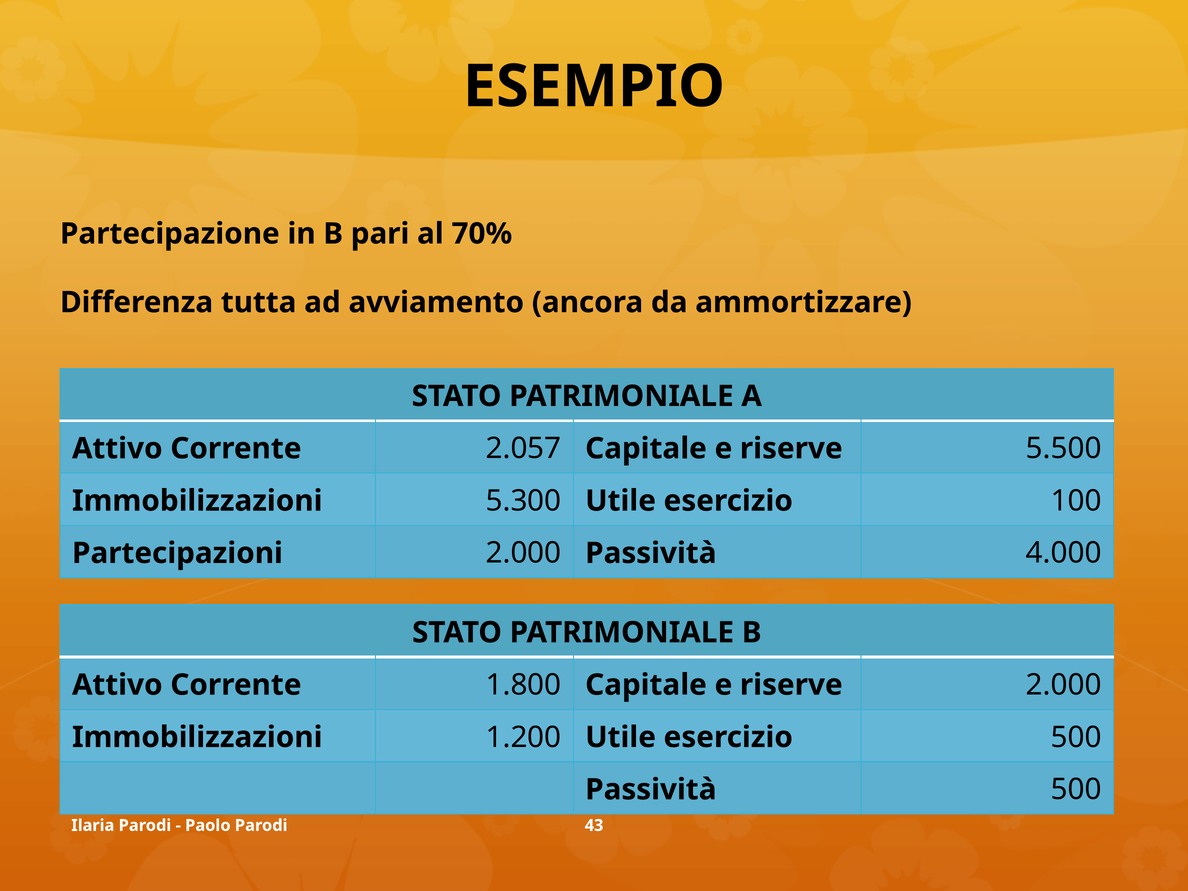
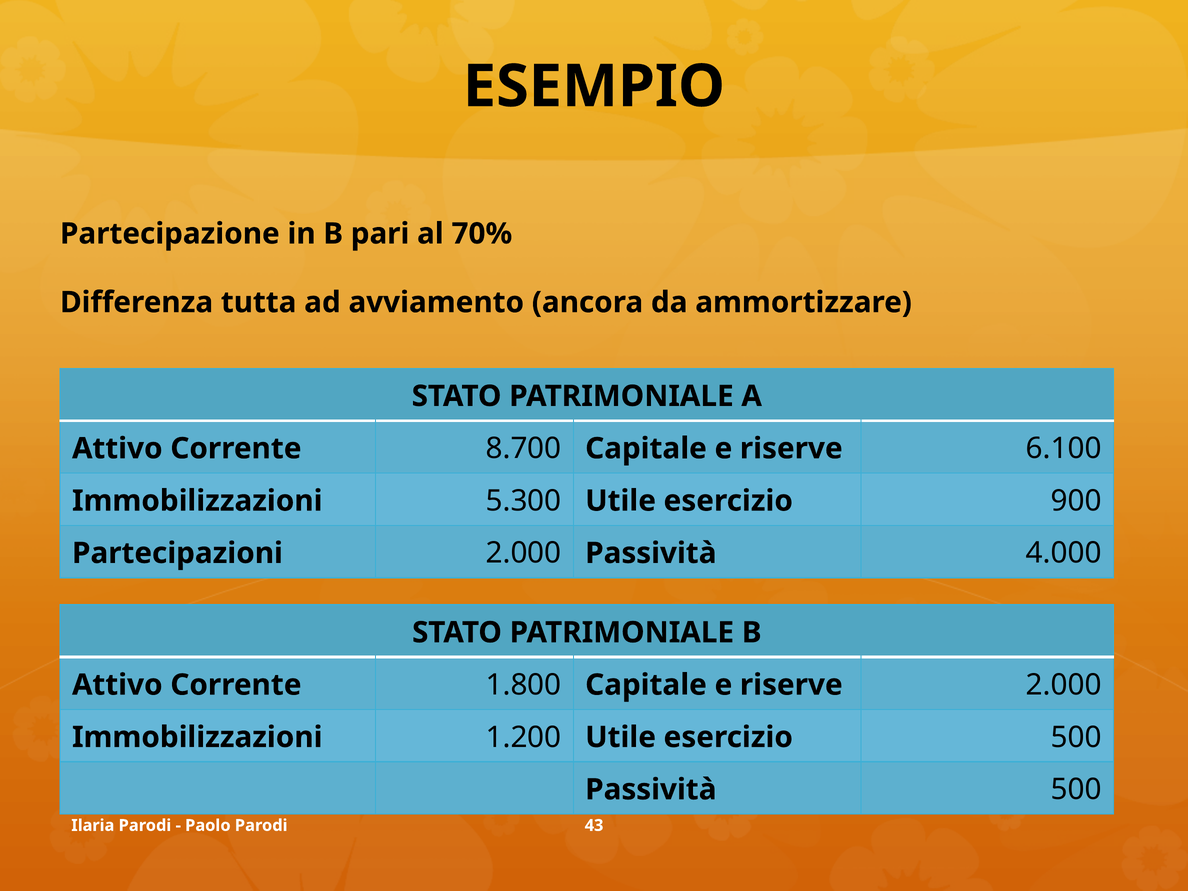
2.057: 2.057 -> 8.700
5.500: 5.500 -> 6.100
100: 100 -> 900
